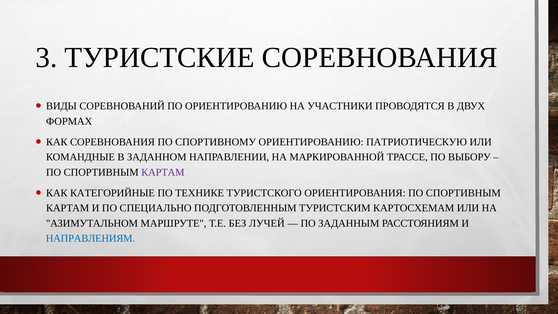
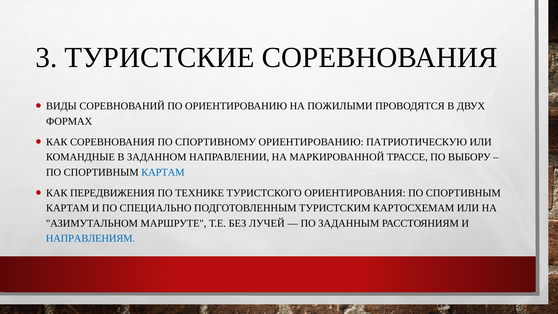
УЧАСТНИКИ: УЧАСТНИКИ -> ПОЖИЛЫМИ
КАРТАМ at (163, 172) colour: purple -> blue
КАТЕГОРИЙНЫЕ: КАТЕГОРИЙНЫЕ -> ПЕРЕДВИЖЕНИЯ
